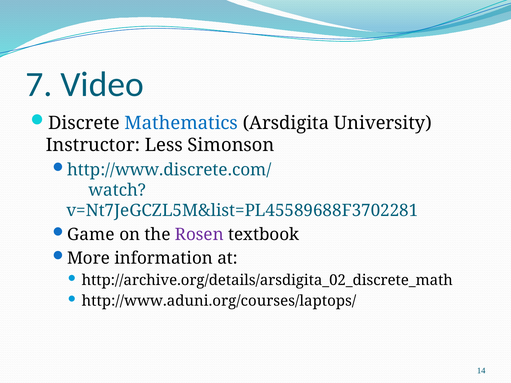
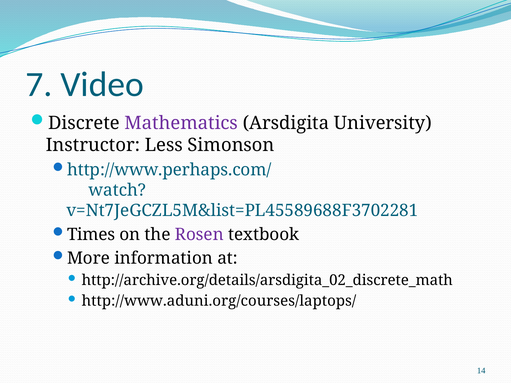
Mathematics colour: blue -> purple
http://www.discrete.com/: http://www.discrete.com/ -> http://www.perhaps.com/
Game: Game -> Times
